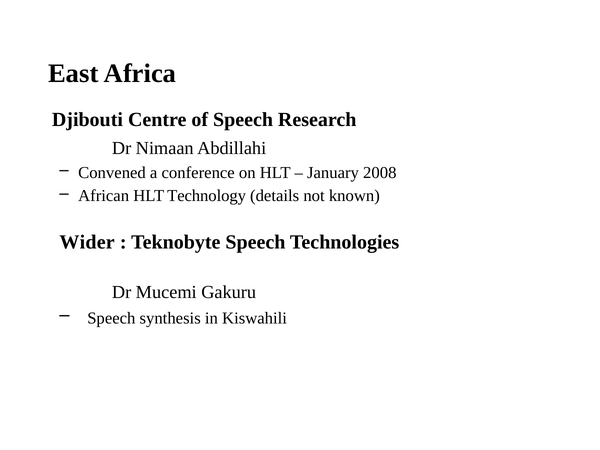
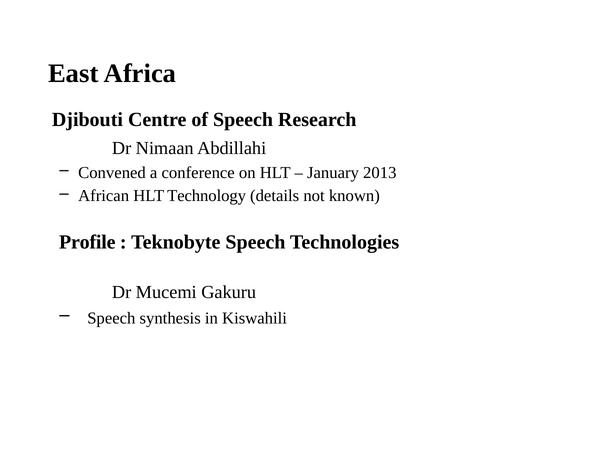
2008: 2008 -> 2013
Wider: Wider -> Profile
